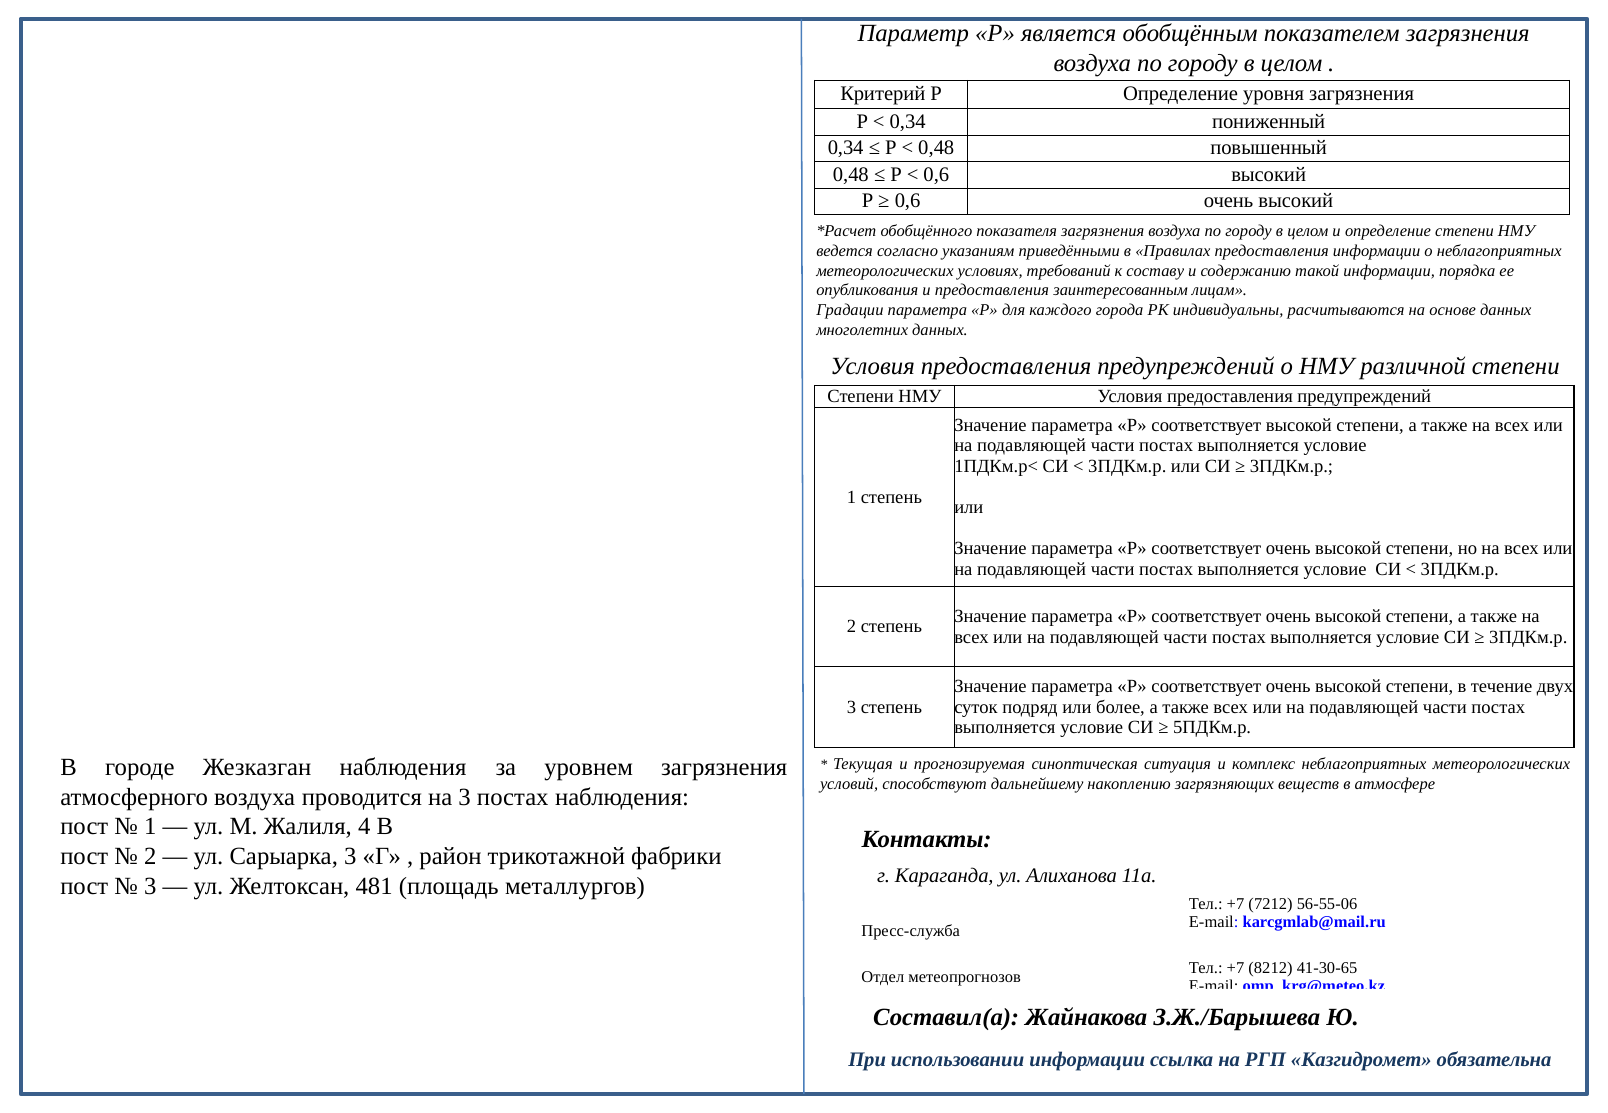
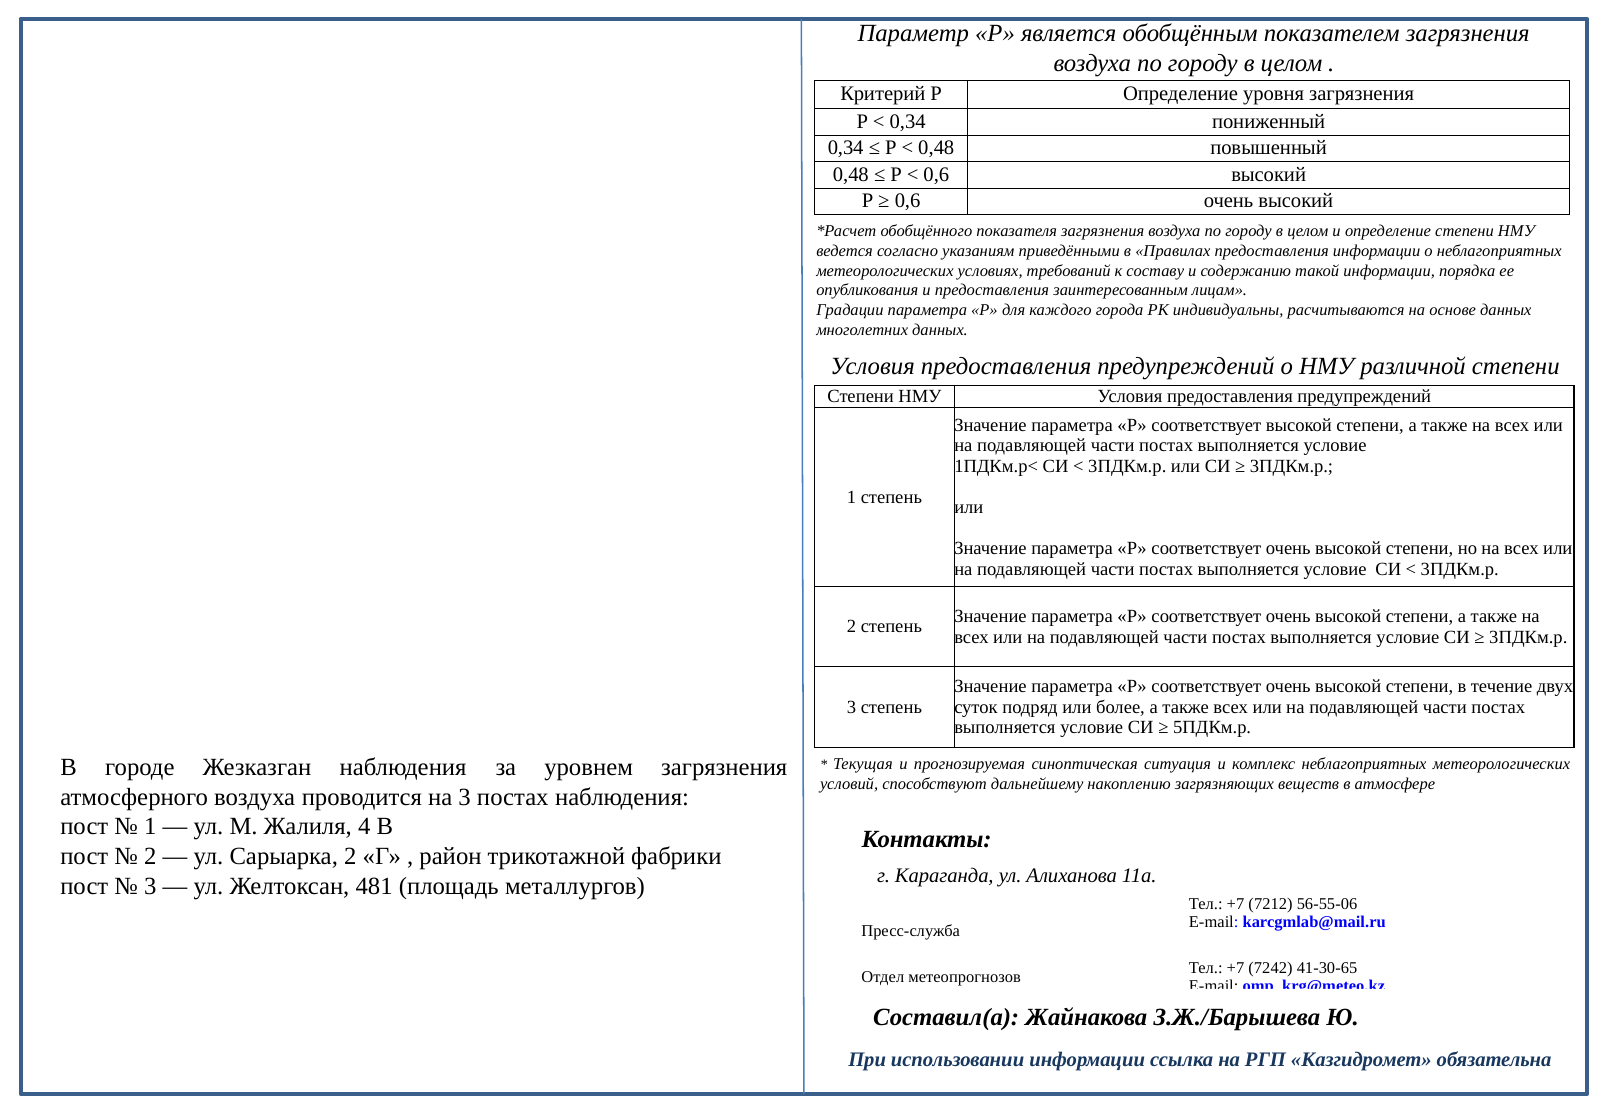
Сарыарка 3: 3 -> 2
8212: 8212 -> 7242
